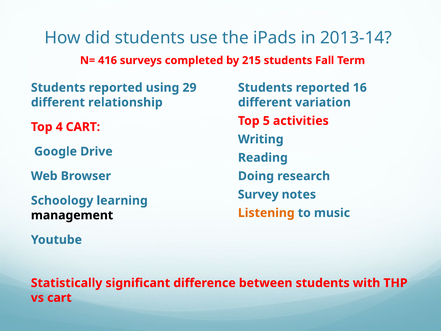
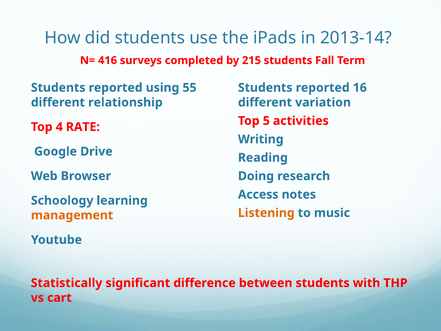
29: 29 -> 55
4 CART: CART -> RATE
Survey: Survey -> Access
management colour: black -> orange
